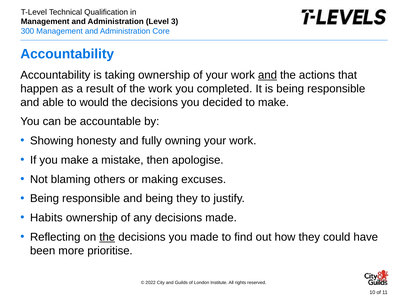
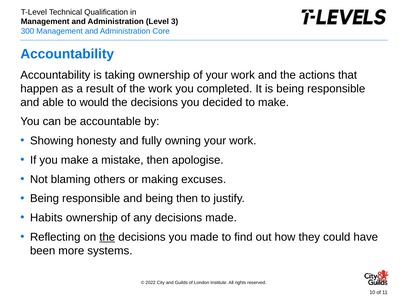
and at (268, 75) underline: present -> none
being they: they -> then
prioritise: prioritise -> systems
